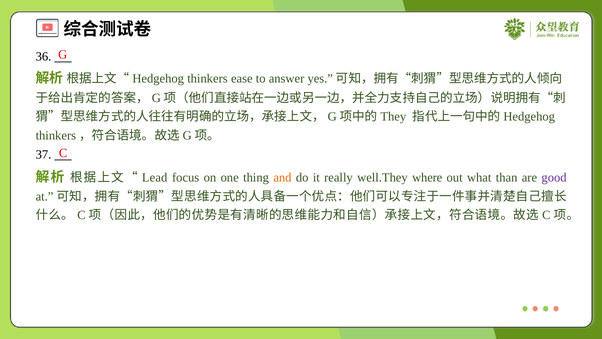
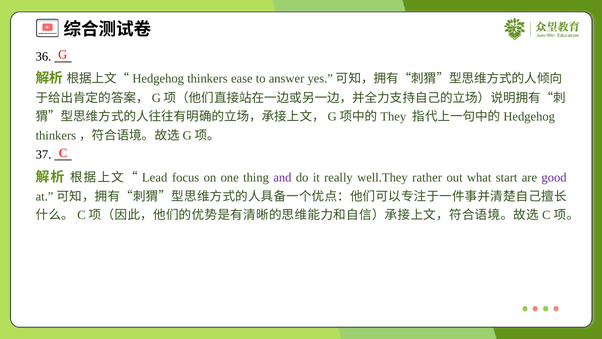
and colour: orange -> purple
where: where -> rather
than: than -> start
